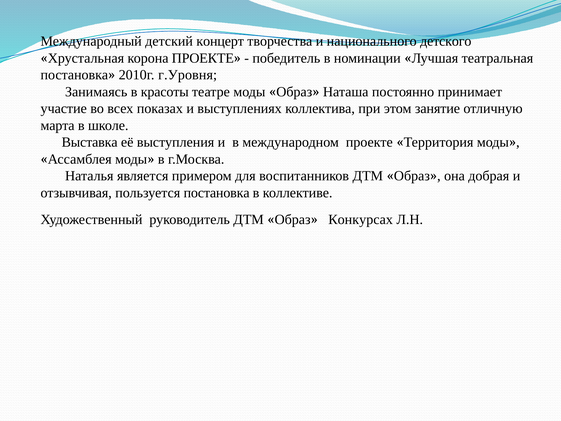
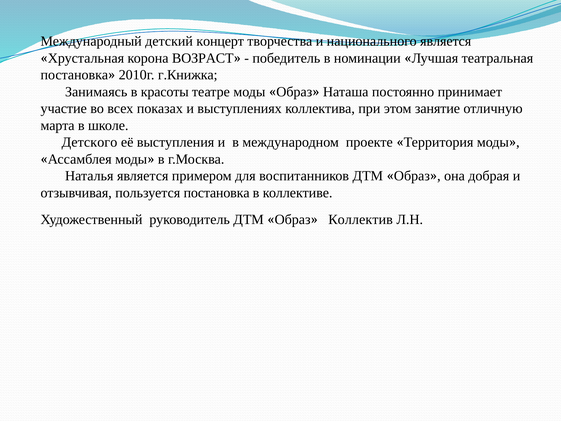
национального детского: детского -> является
корона ПРОЕКТЕ: ПРОЕКТЕ -> ВОЗРАСТ
г.Уровня: г.Уровня -> г.Книжка
Выставка: Выставка -> Детского
Конкурсах: Конкурсах -> Коллектив
